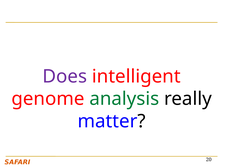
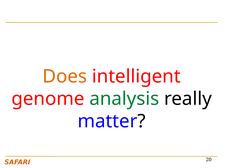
Does colour: purple -> orange
